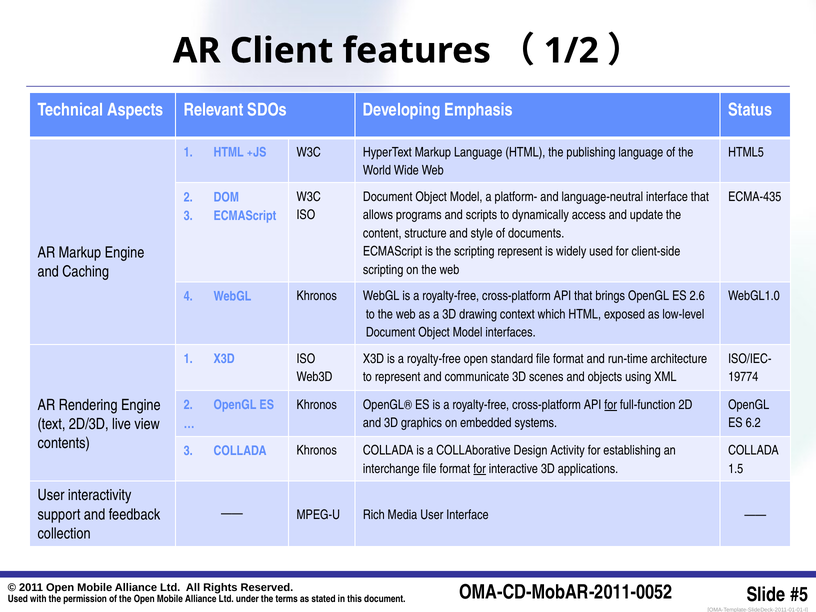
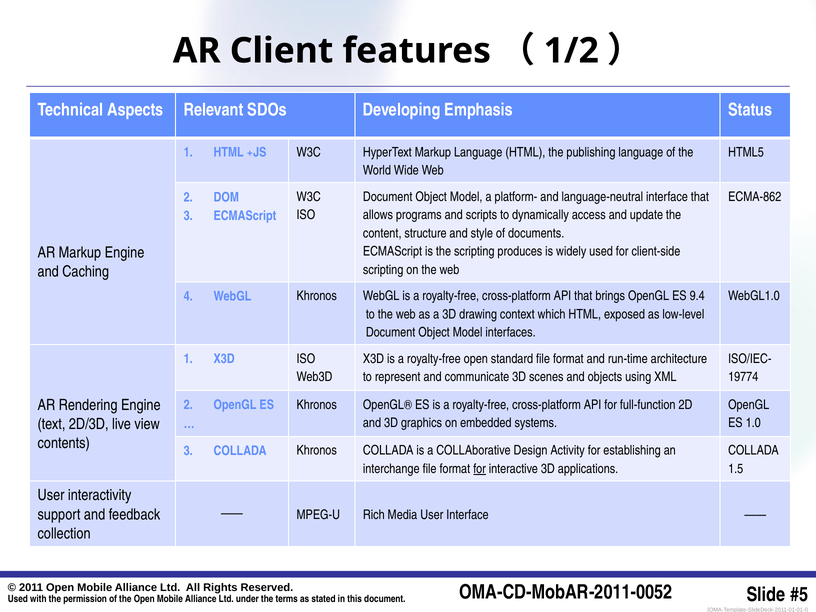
ECMA-435: ECMA-435 -> ECMA-862
scripting represent: represent -> produces
2.6: 2.6 -> 9.4
for at (611, 405) underline: present -> none
6.2: 6.2 -> 1.0
